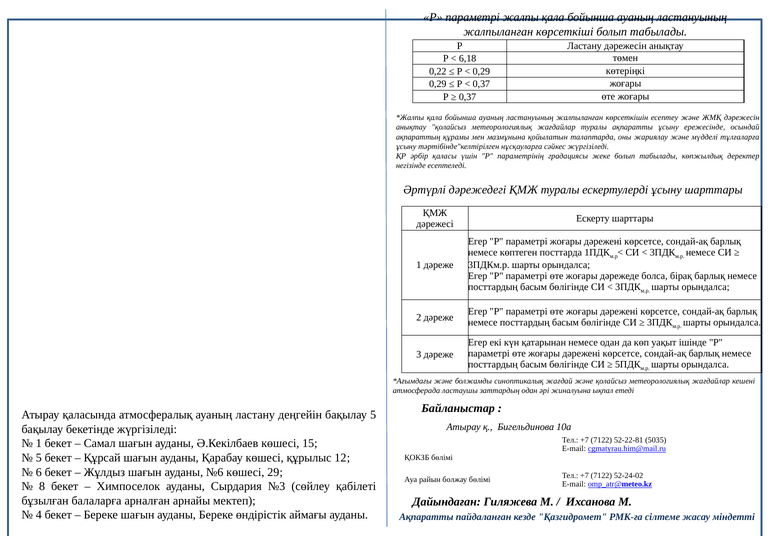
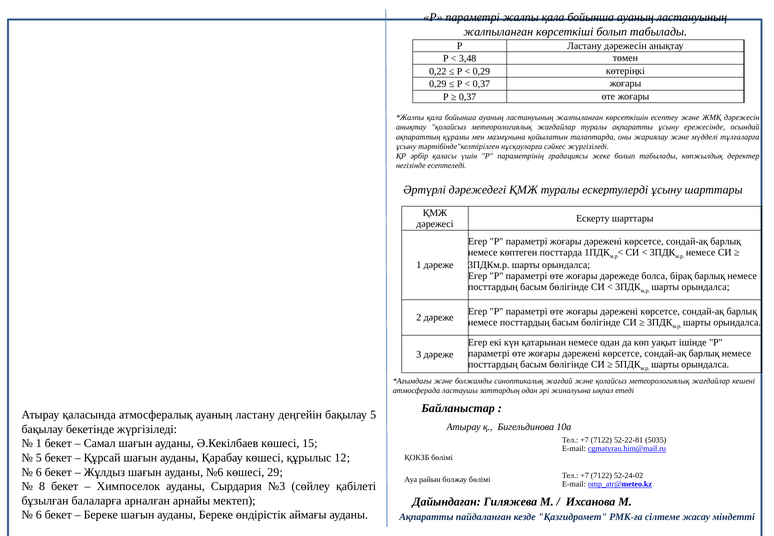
6,18: 6,18 -> 3,48
4 at (39, 515): 4 -> 6
